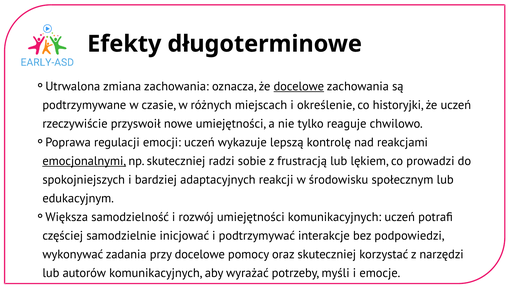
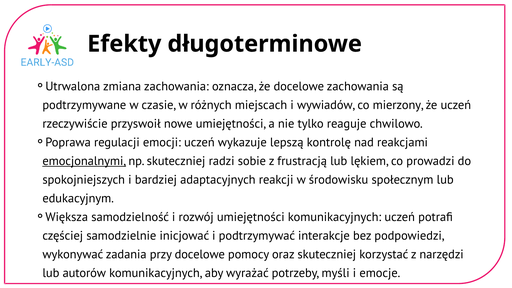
docelowe at (299, 86) underline: present -> none
określenie: określenie -> wywiadów
historyjki: historyjki -> mierzony
